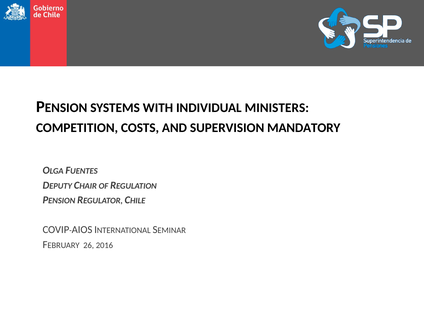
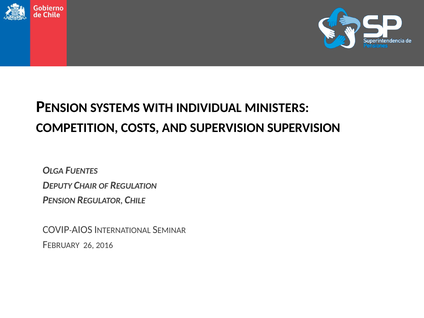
SUPERVISION MANDATORY: MANDATORY -> SUPERVISION
